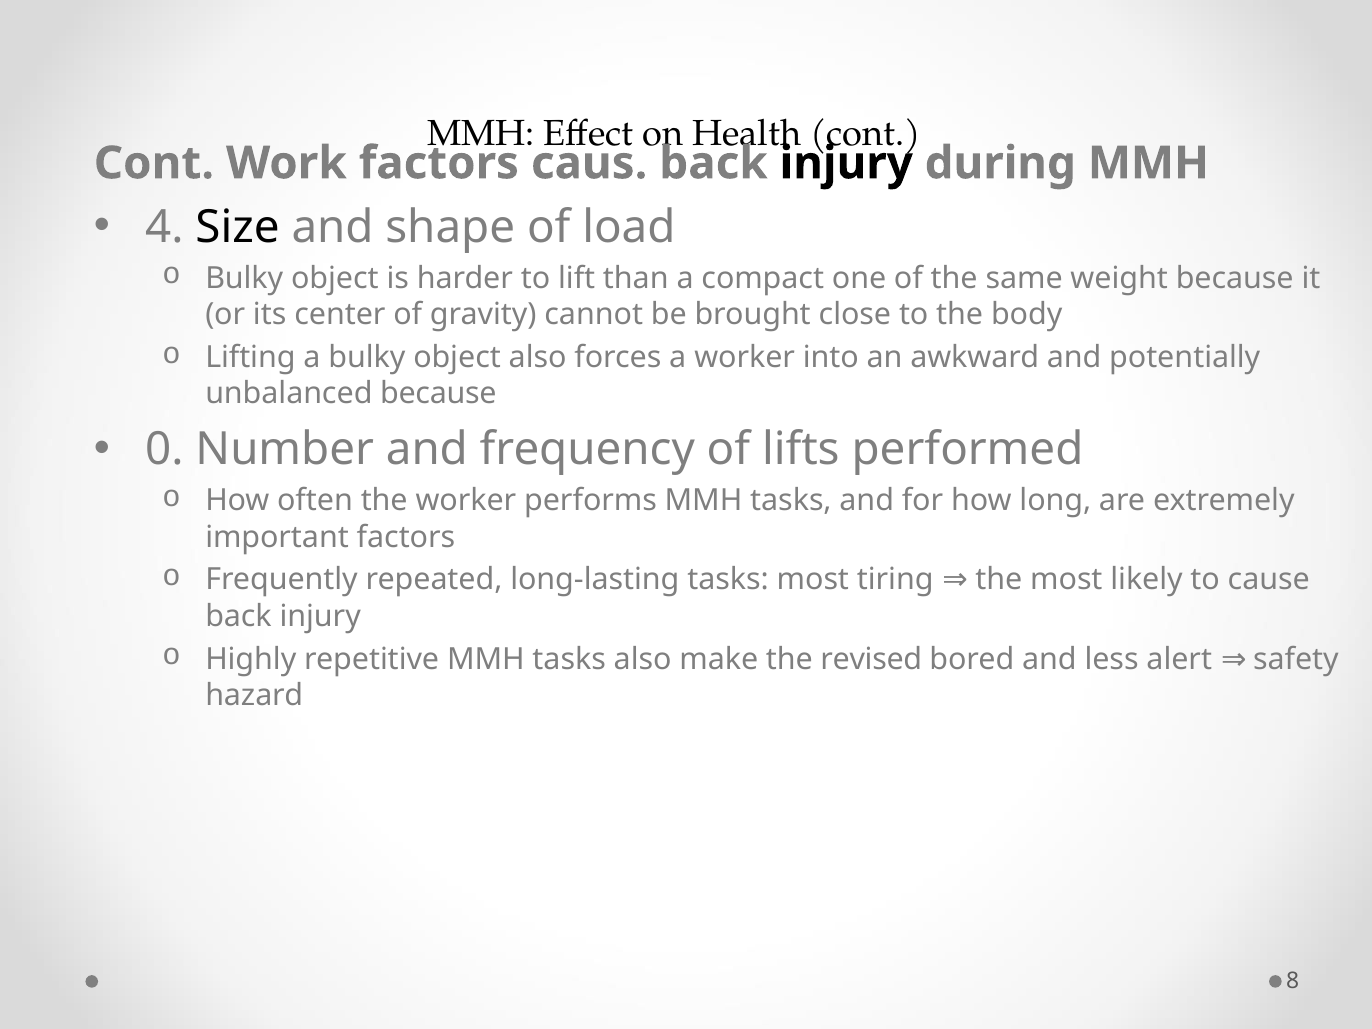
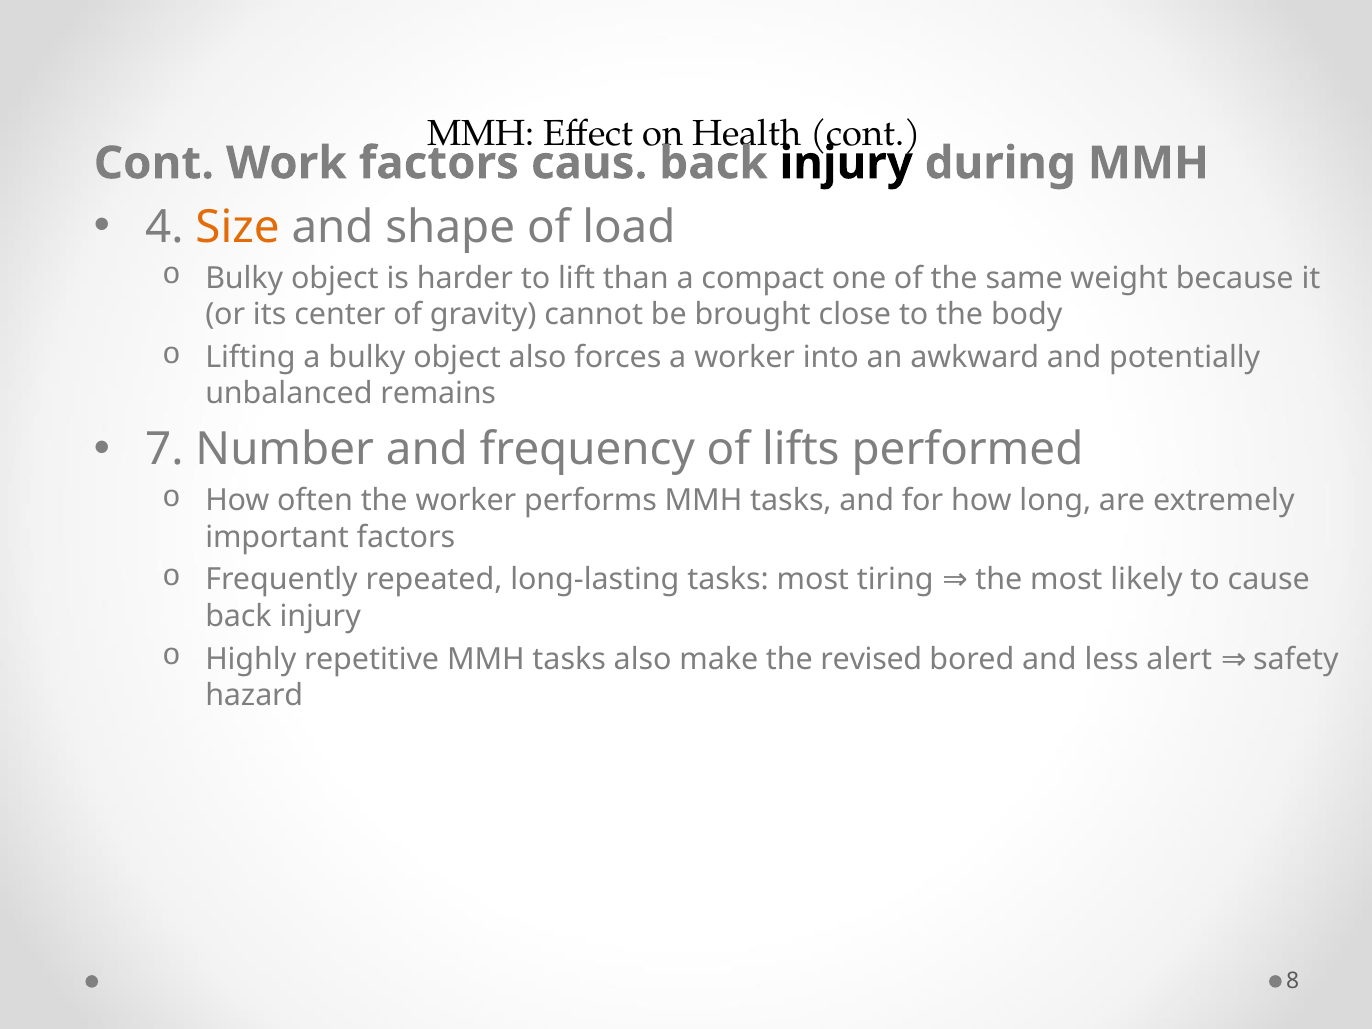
Size colour: black -> orange
unbalanced because: because -> remains
0: 0 -> 7
